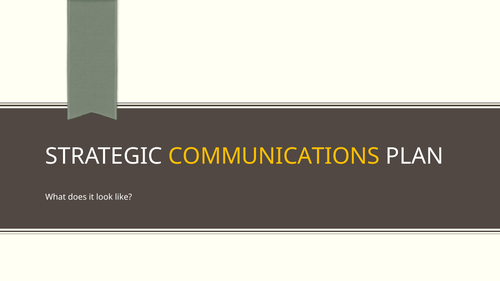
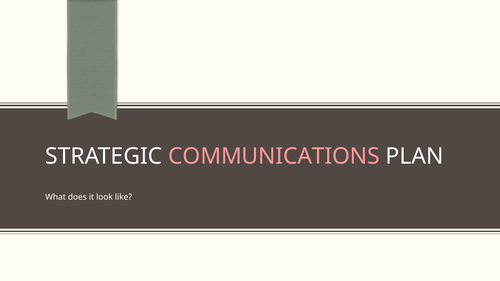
COMMUNICATIONS colour: yellow -> pink
